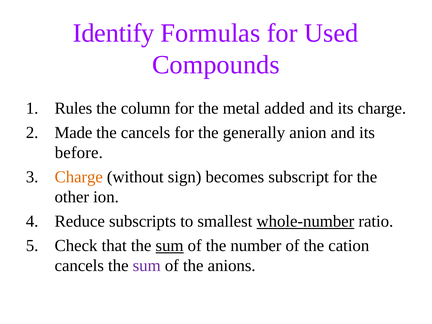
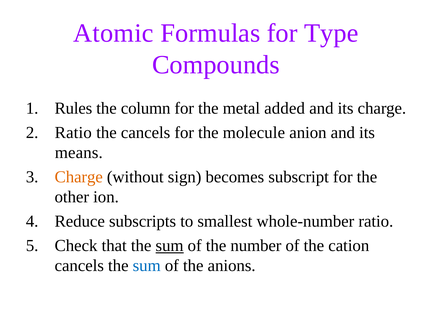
Identify: Identify -> Atomic
Used: Used -> Type
Made at (73, 132): Made -> Ratio
generally: generally -> molecule
before: before -> means
whole-number underline: present -> none
sum at (147, 266) colour: purple -> blue
